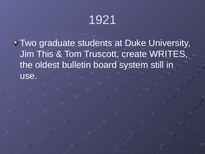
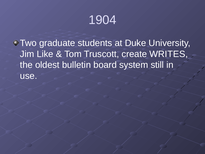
1921: 1921 -> 1904
This: This -> Like
